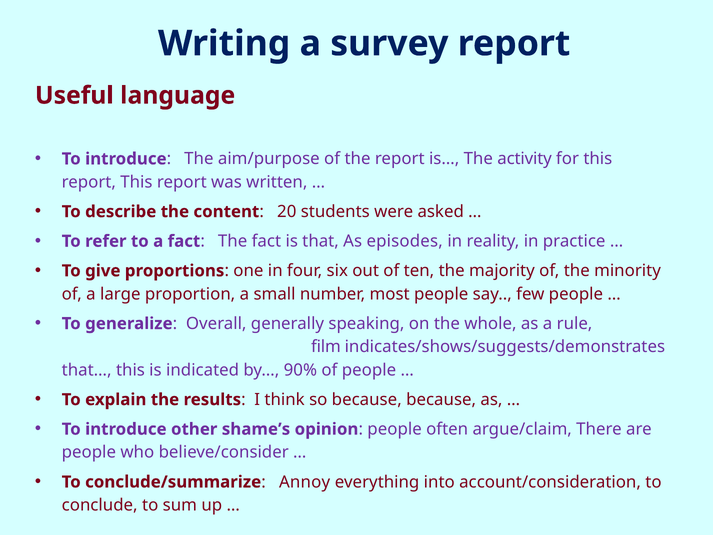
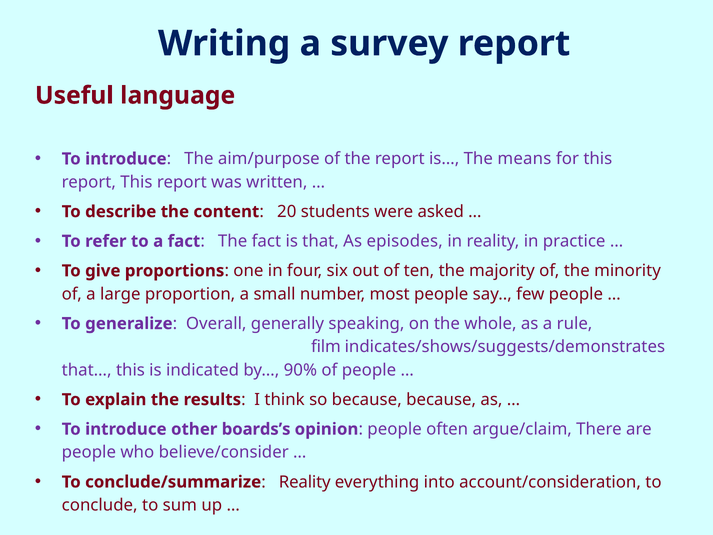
activity: activity -> means
shame’s: shame’s -> boards’s
conclude/summarize Annoy: Annoy -> Reality
